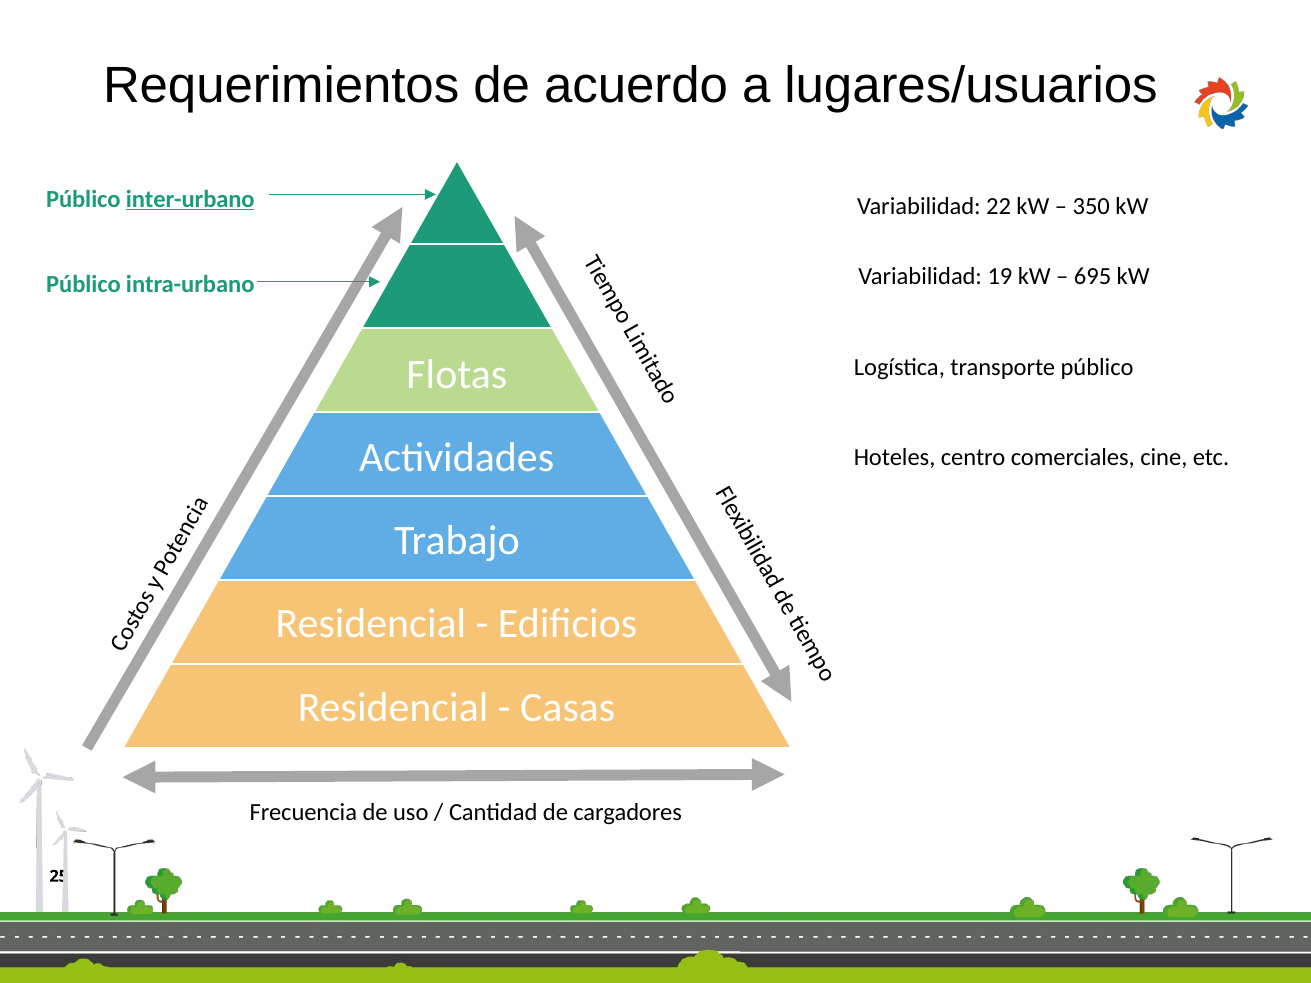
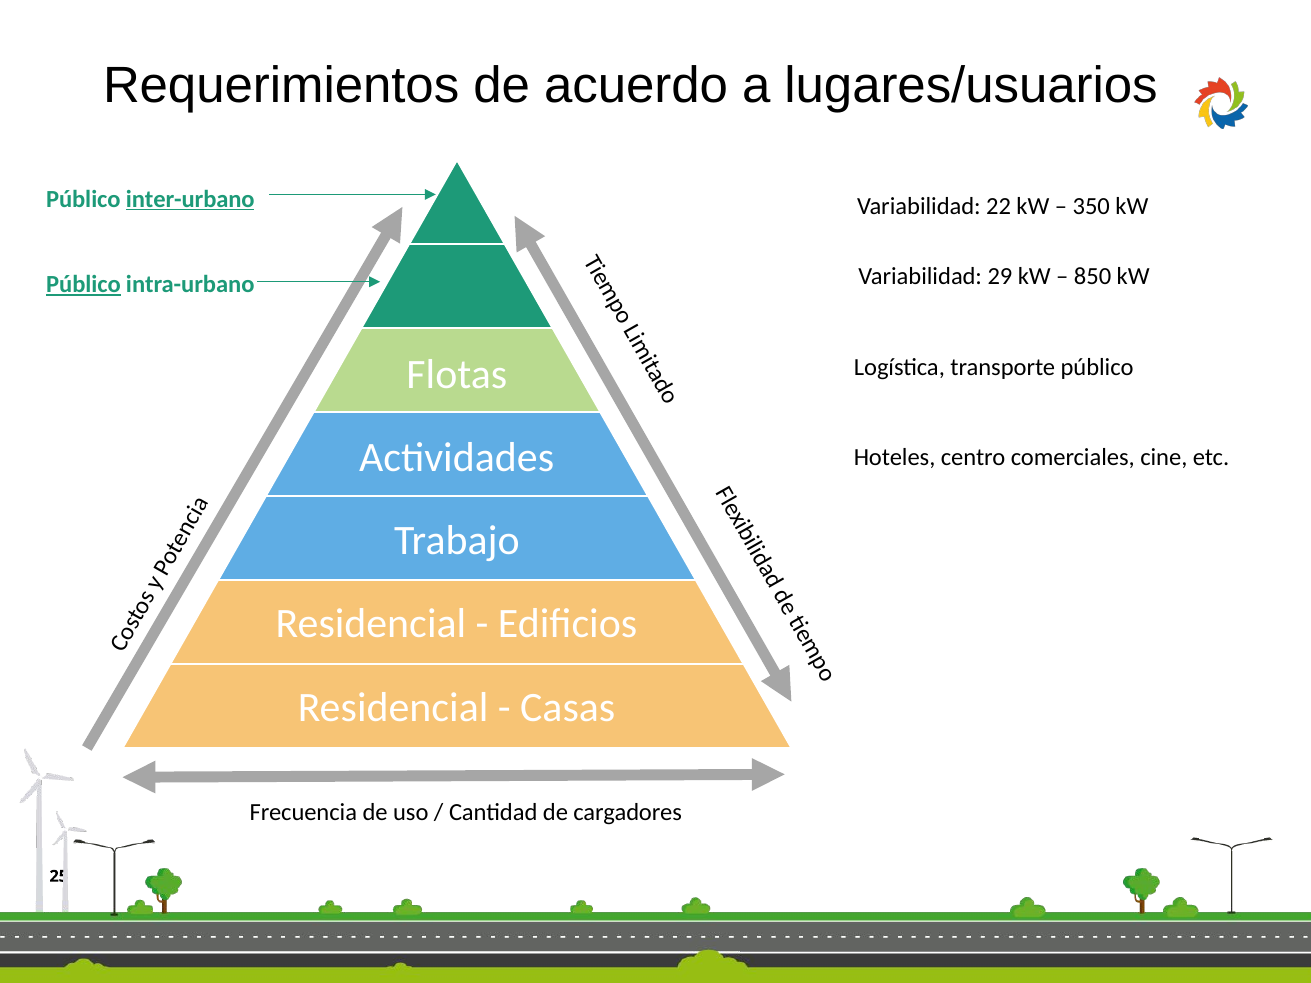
19: 19 -> 29
695: 695 -> 850
Público at (83, 284) underline: none -> present
